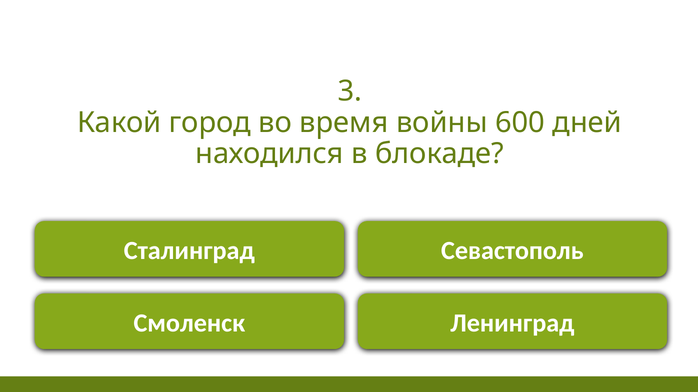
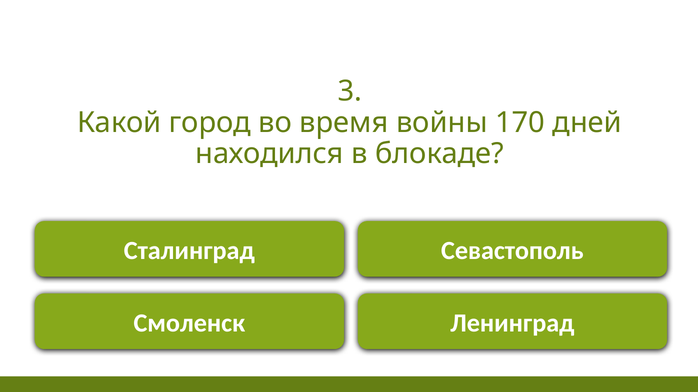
600: 600 -> 170
